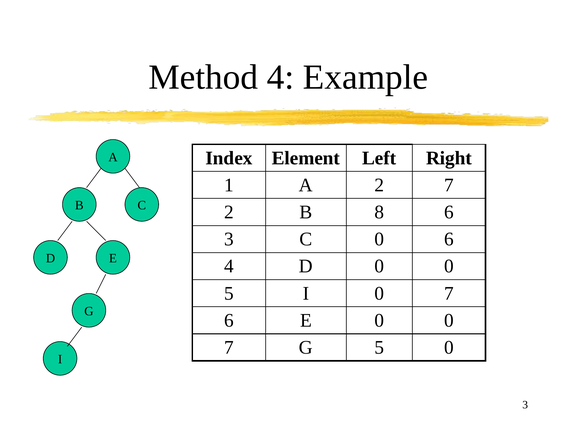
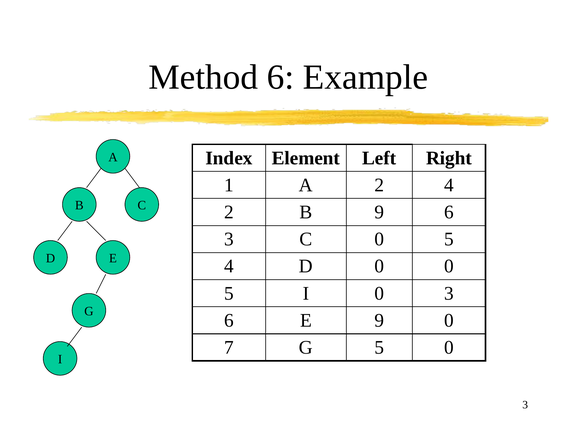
Method 4: 4 -> 6
2 7: 7 -> 4
B 8: 8 -> 9
C 0 6: 6 -> 5
I 0 7: 7 -> 3
E 0: 0 -> 9
